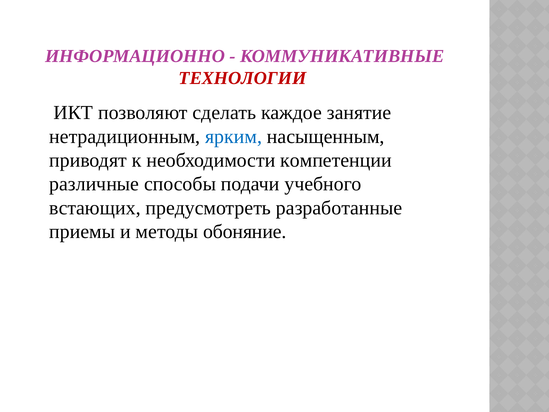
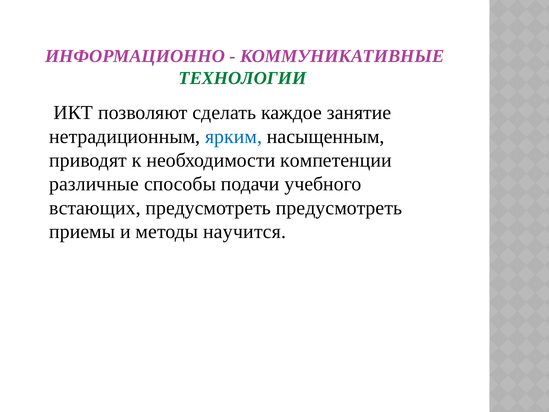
ТЕХНОЛОГИИ colour: red -> green
предусмотреть разработанные: разработанные -> предусмотреть
обоняние: обоняние -> научится
